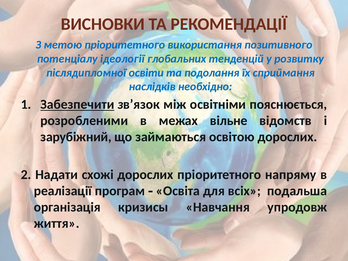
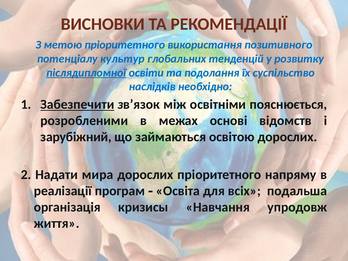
ідеології: ідеології -> культур
післядипломної underline: none -> present
сприймання: сприймання -> суспільство
вільне: вільне -> основі
схожі: схожі -> мира
